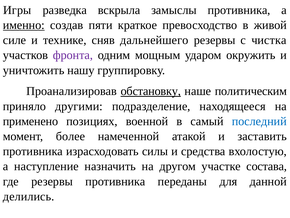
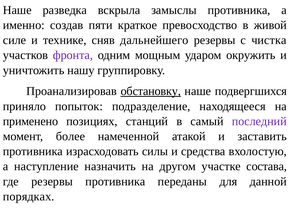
Игры at (17, 10): Игры -> Наше
именно underline: present -> none
политическим: политическим -> подвергшихся
другими: другими -> попыток
военной: военной -> станций
последний colour: blue -> purple
делились: делились -> порядках
